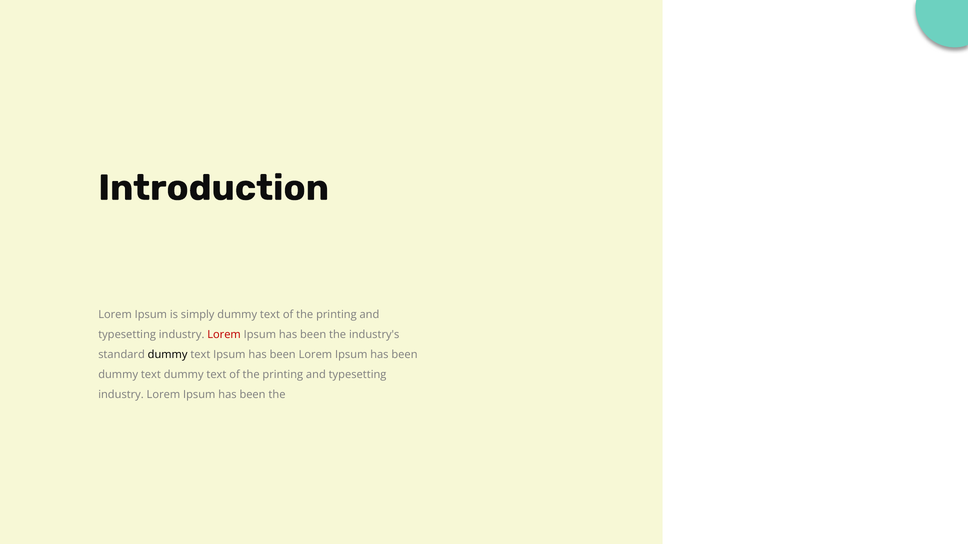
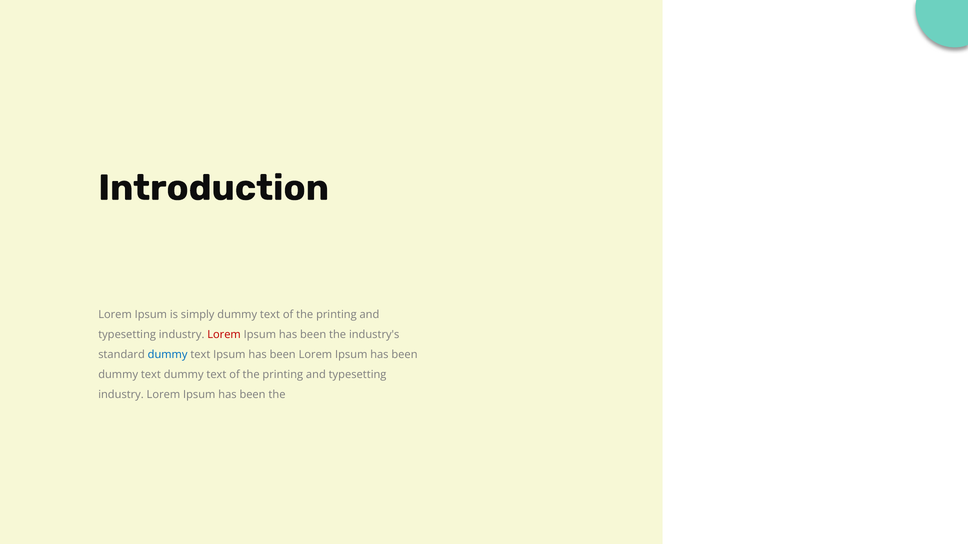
dummy at (168, 355) colour: black -> blue
